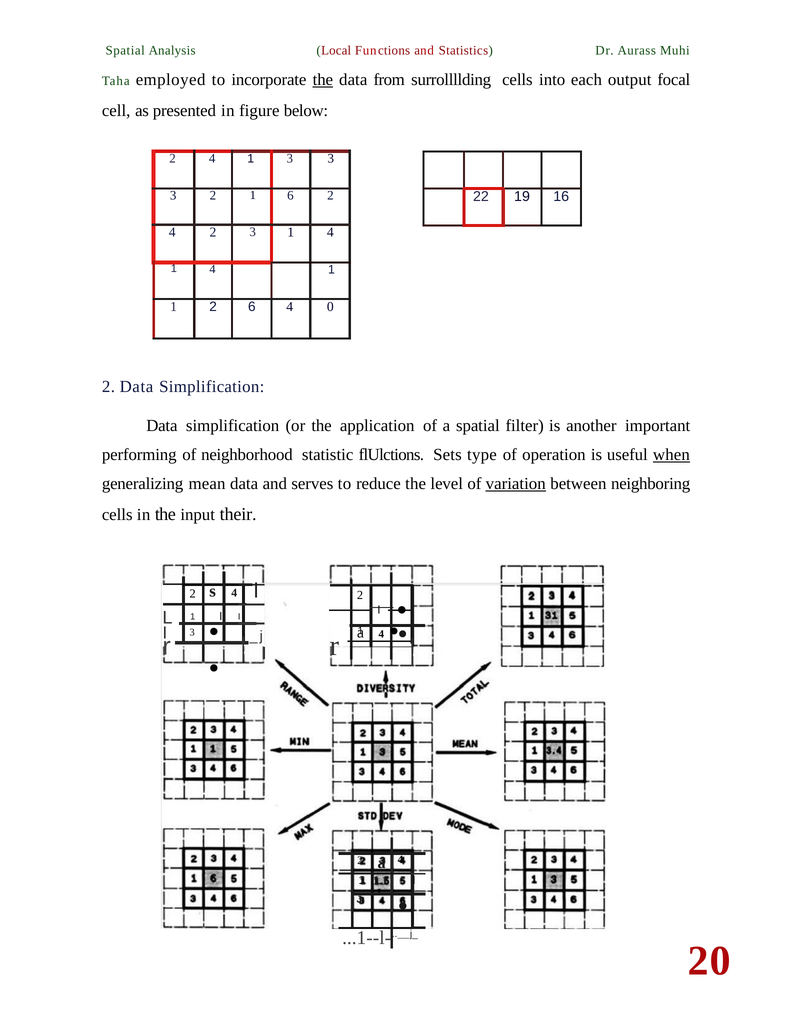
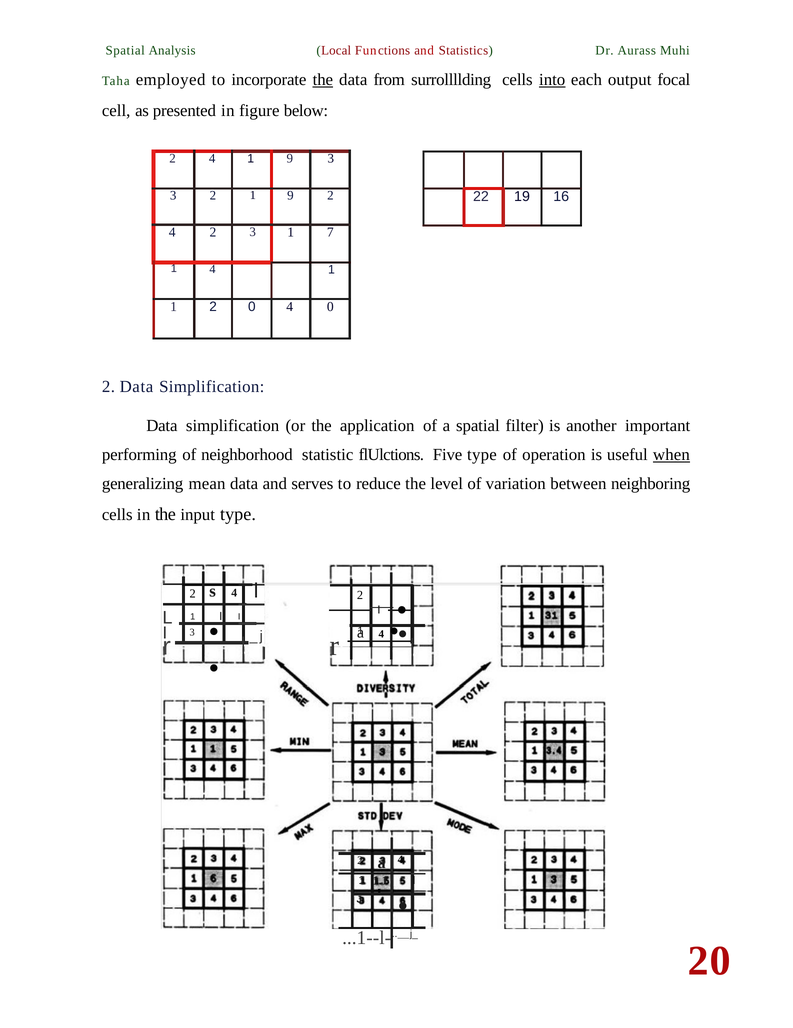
into underline: none -> present
4 1 3: 3 -> 9
2 1 6: 6 -> 9
3 1 4: 4 -> 7
2 6: 6 -> 0
Sets: Sets -> Five
variation underline: present -> none
input their: their -> type
